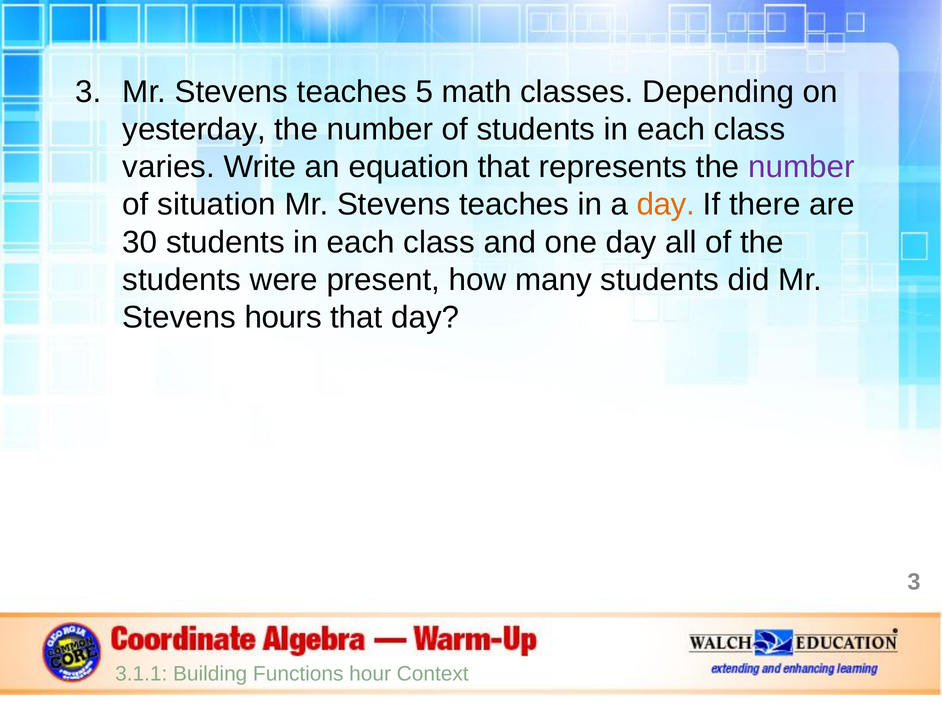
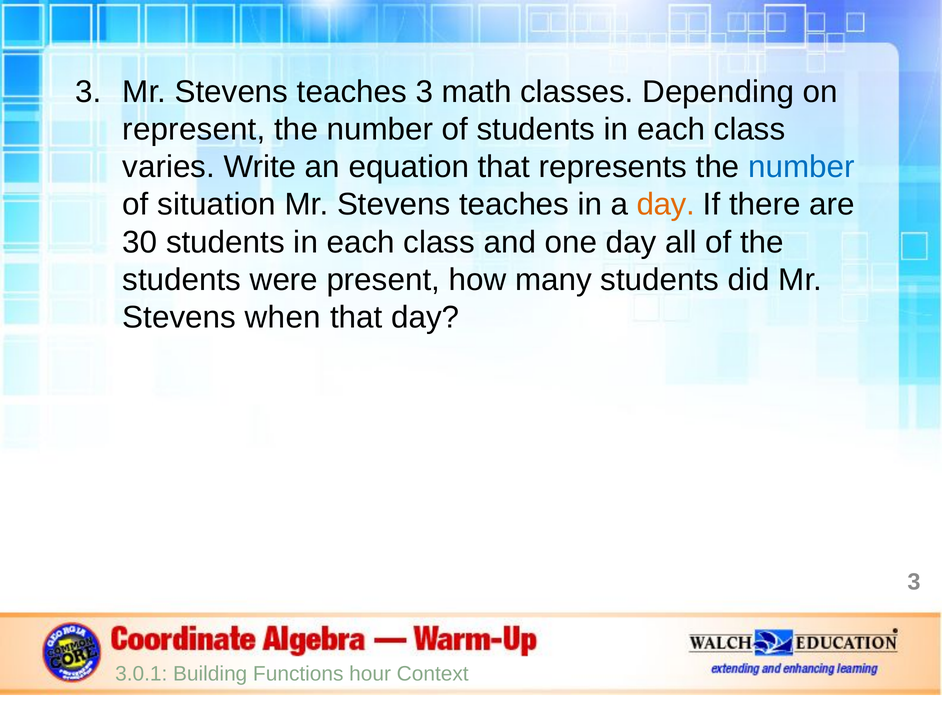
teaches 5: 5 -> 3
yesterday: yesterday -> represent
number at (801, 167) colour: purple -> blue
hours: hours -> when
3.1.1: 3.1.1 -> 3.0.1
